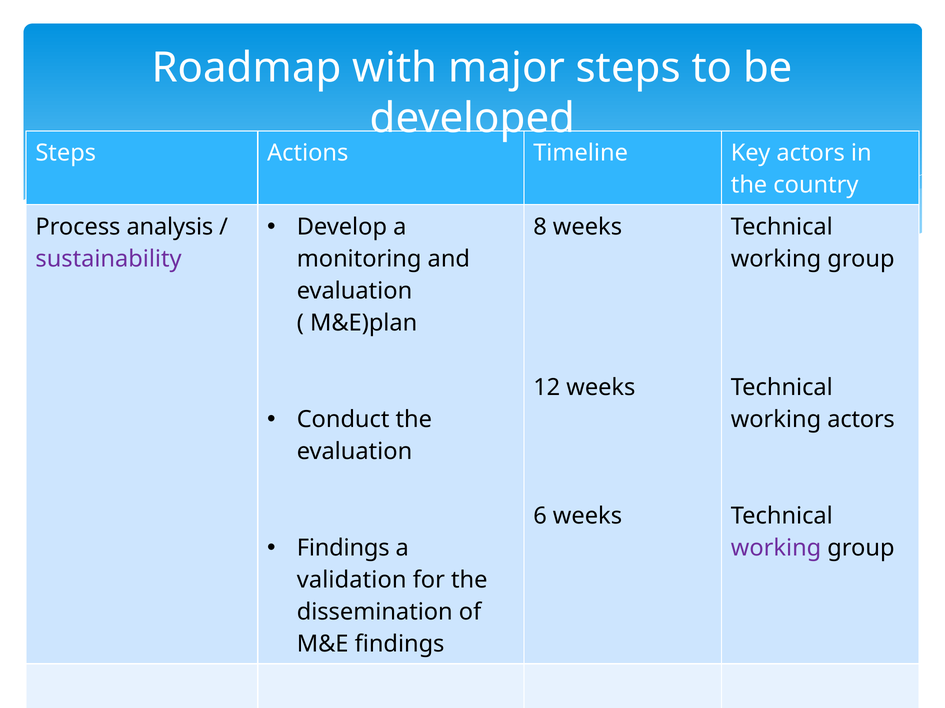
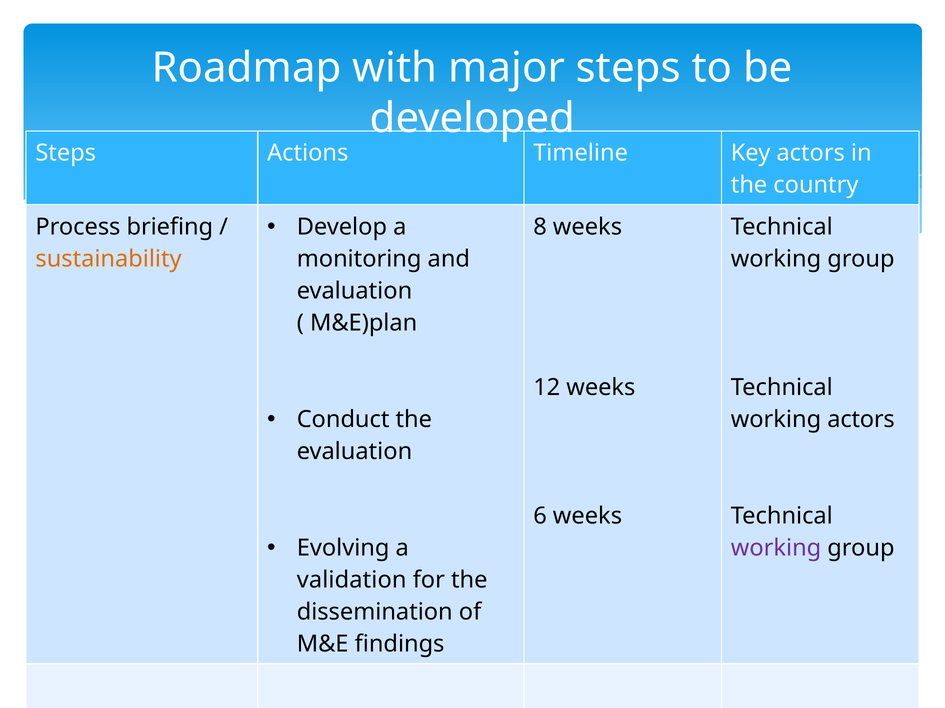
analysis: analysis -> briefing
sustainability colour: purple -> orange
Findings at (343, 548): Findings -> Evolving
